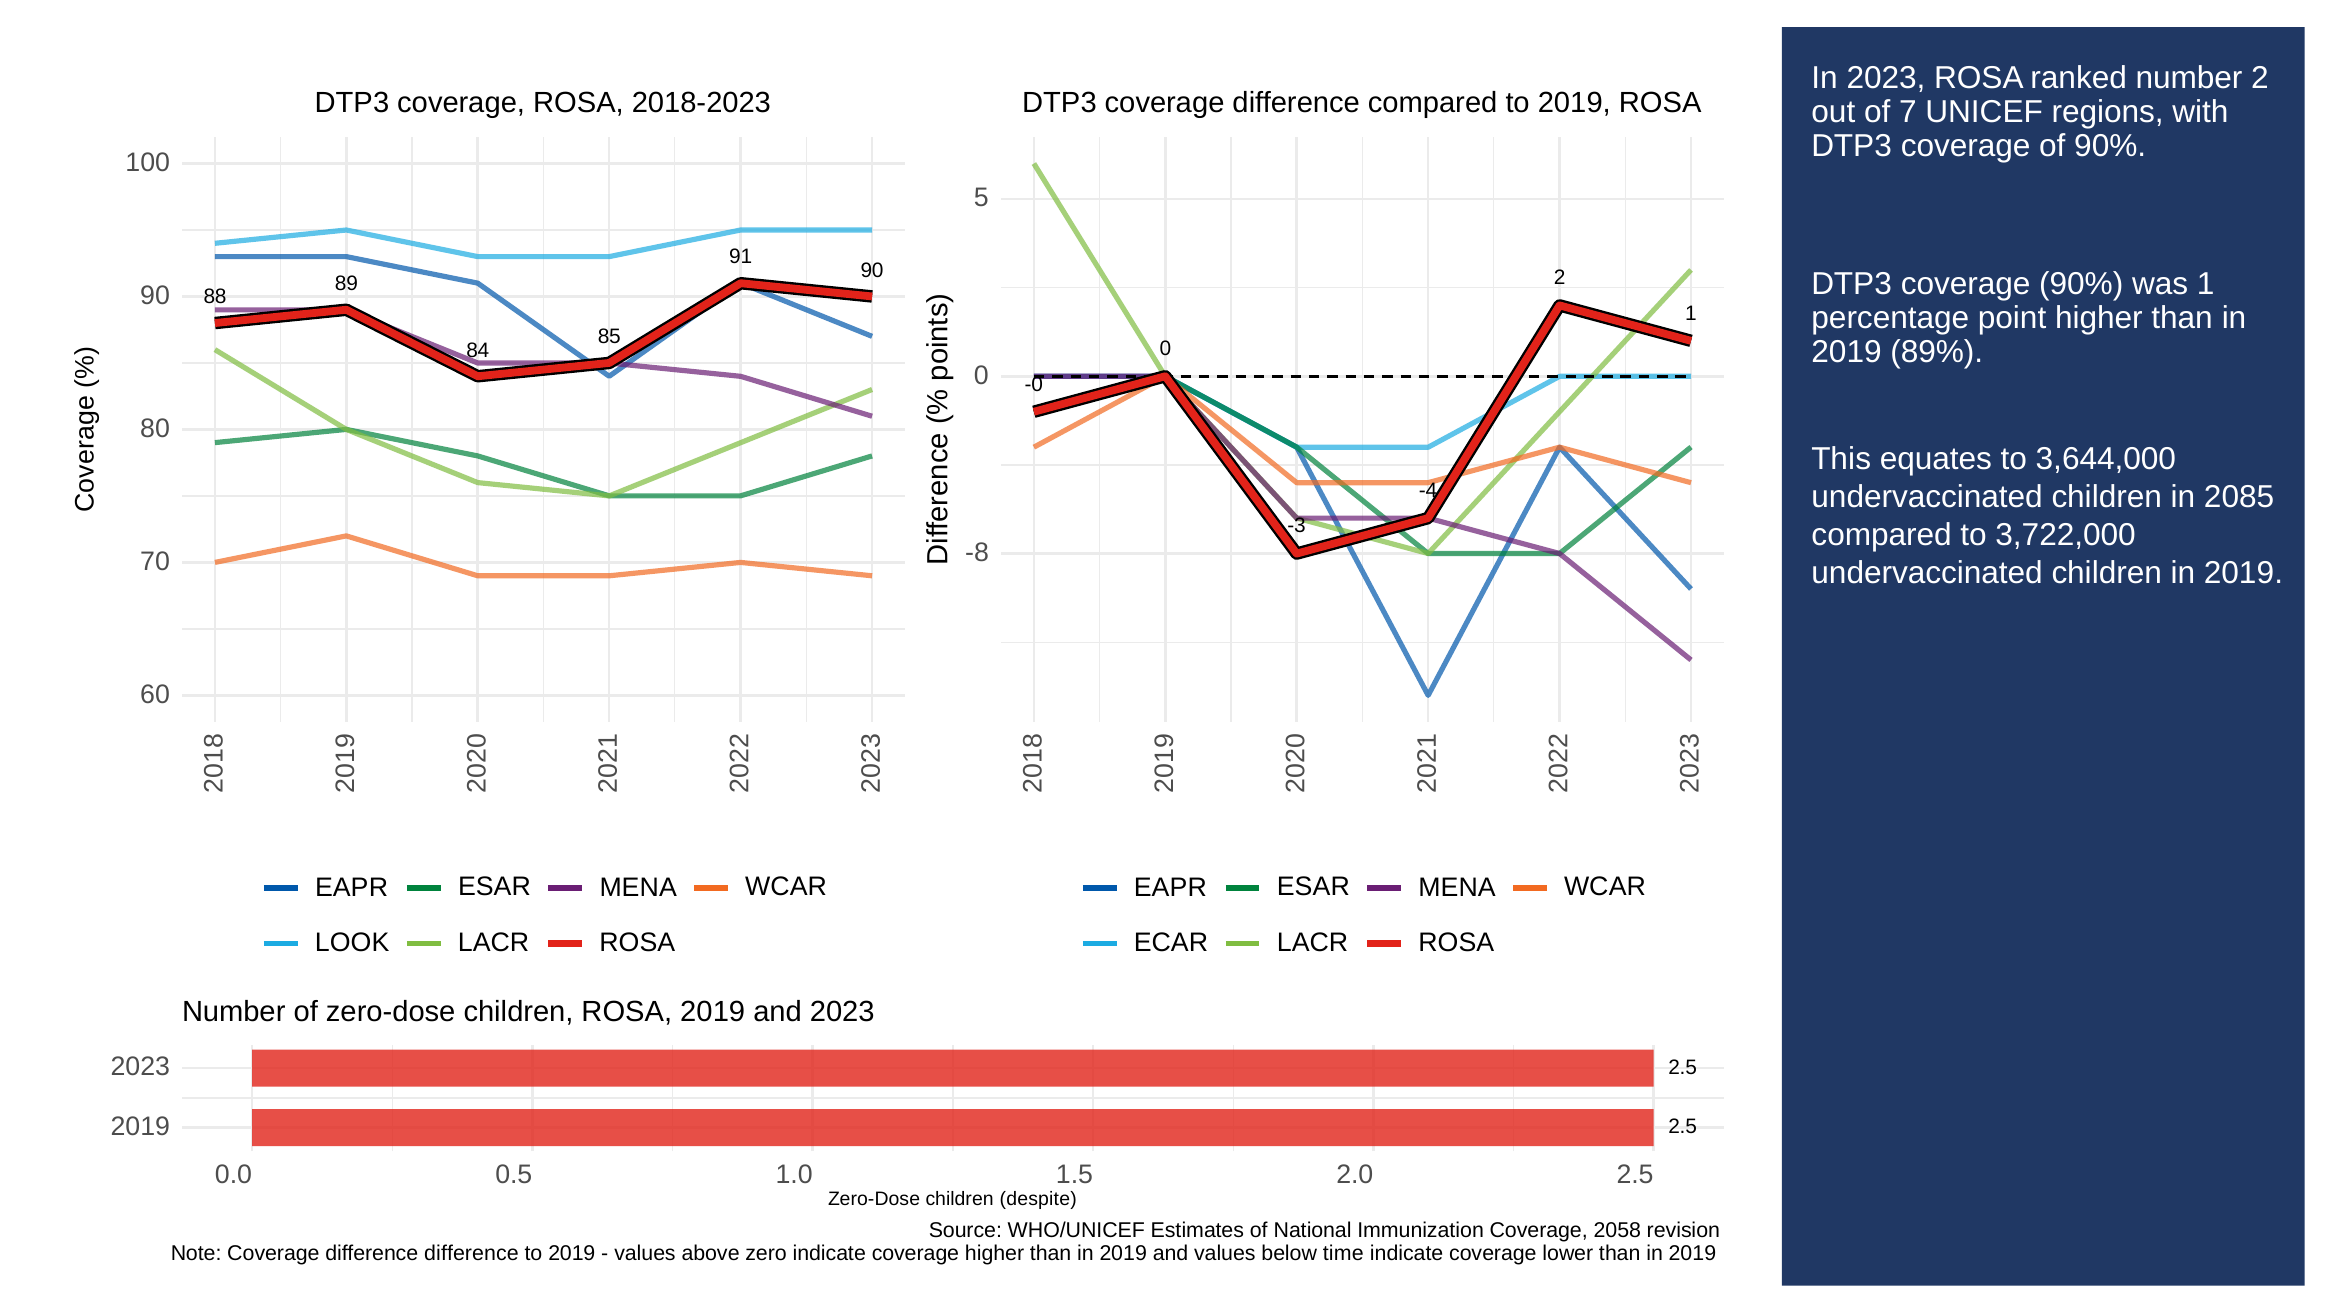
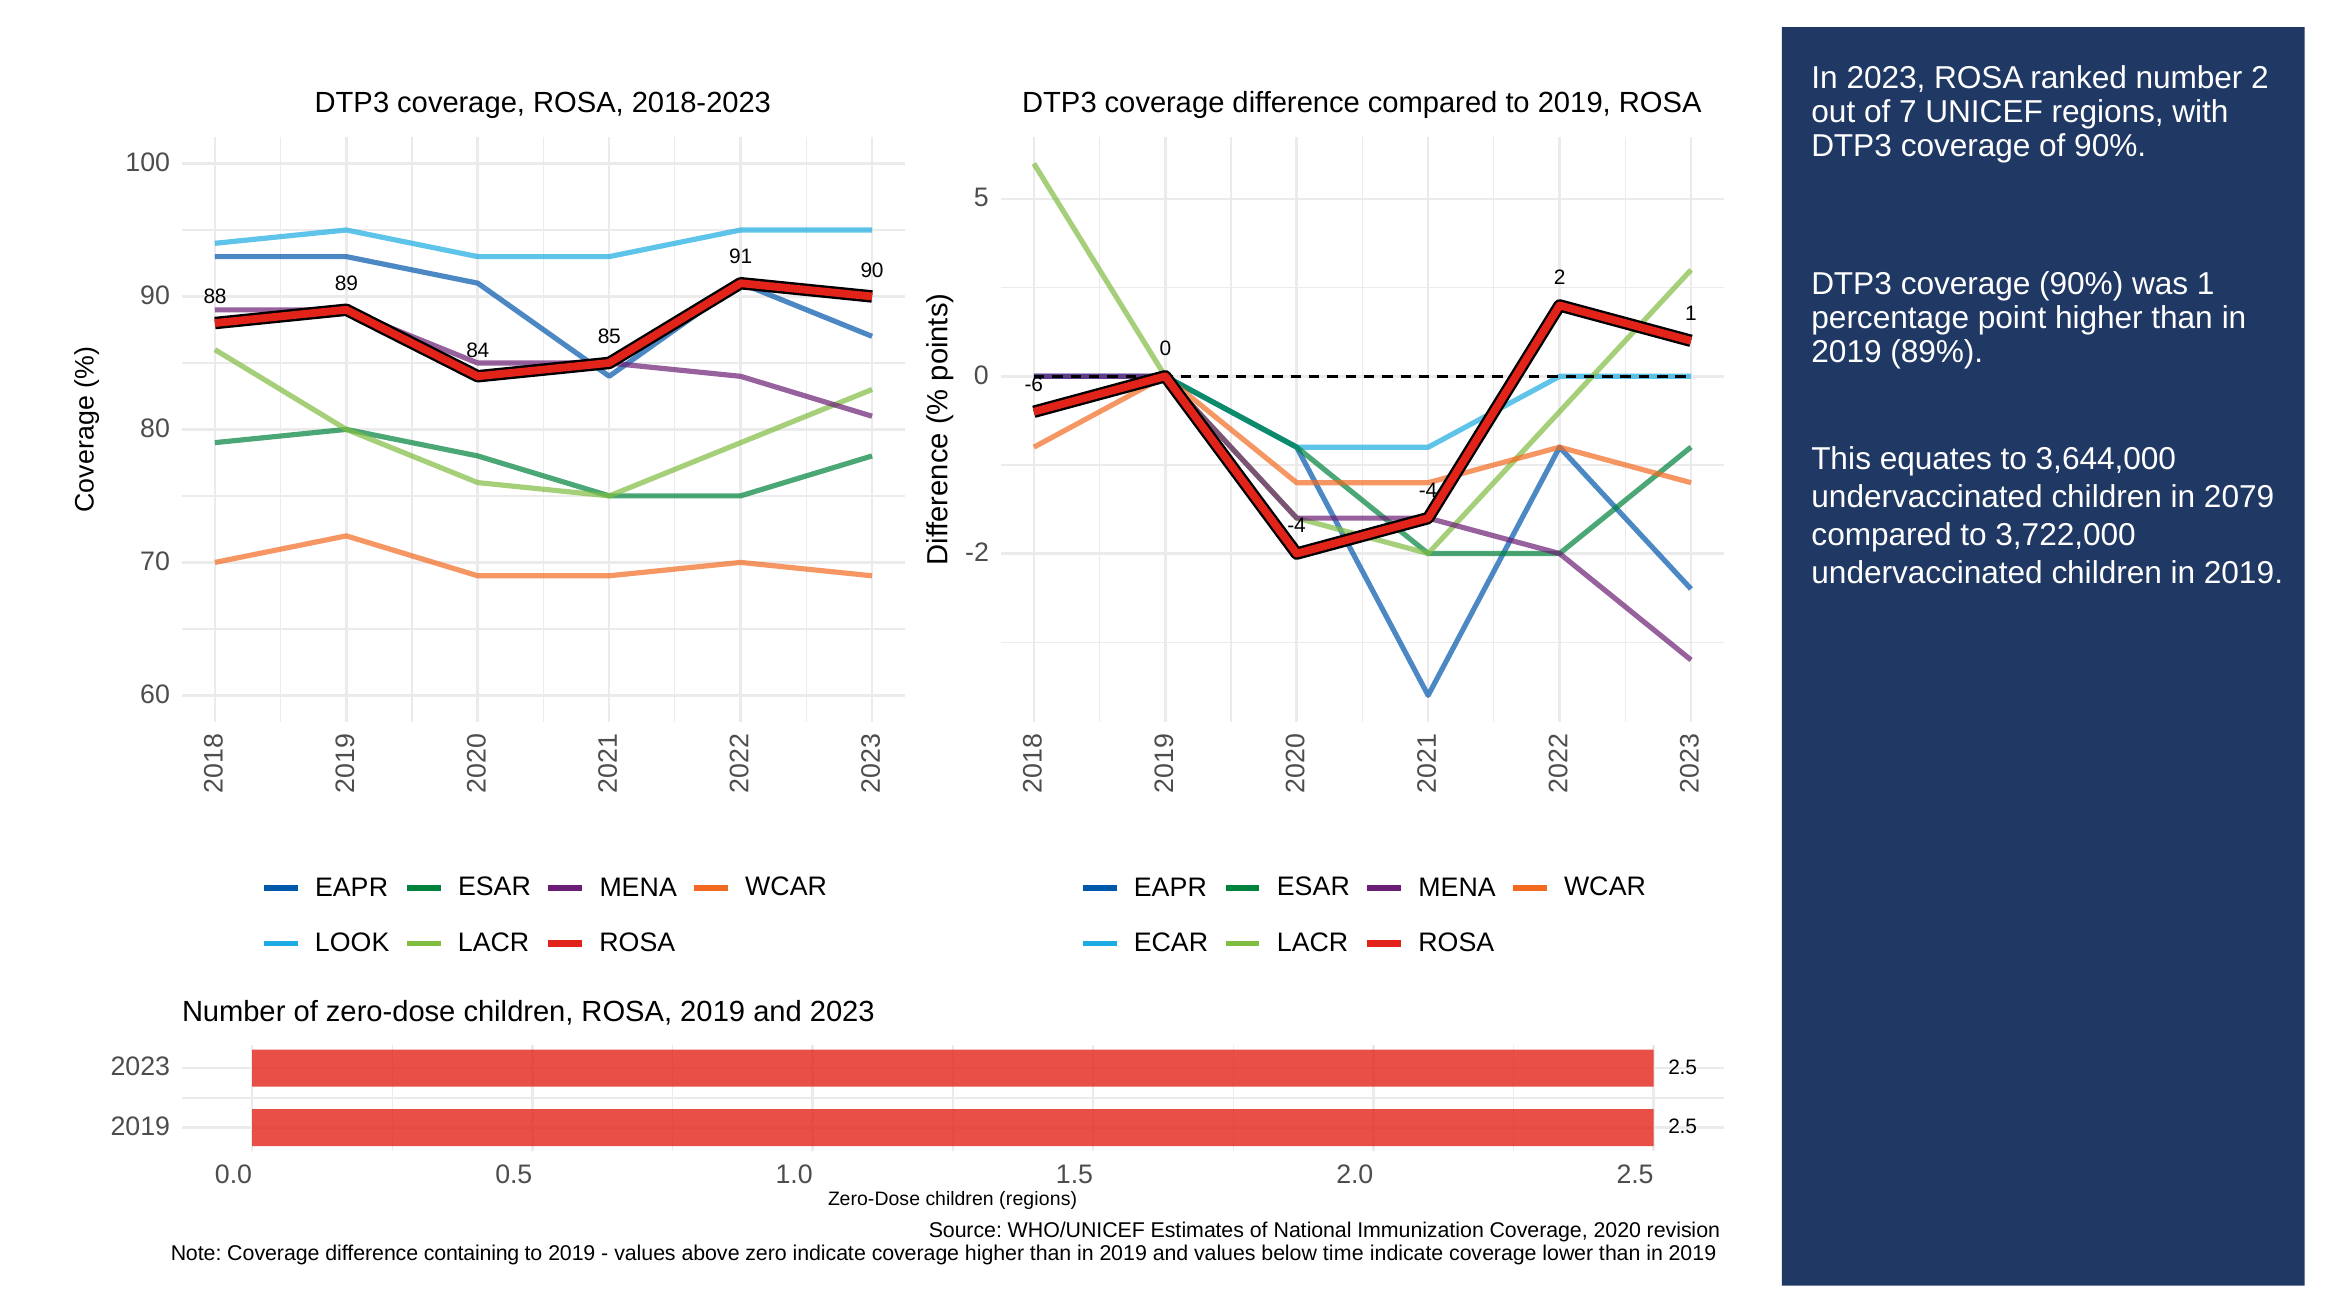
-0: -0 -> -6
2085: 2085 -> 2079
-3 at (1297, 526): -3 -> -4
-8: -8 -> -2
children despite: despite -> regions
2058: 2058 -> 2020
difference difference: difference -> containing
